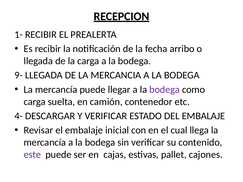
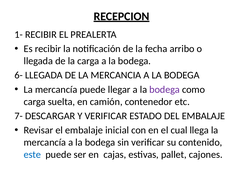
9-: 9- -> 6-
4-: 4- -> 7-
este colour: purple -> blue
